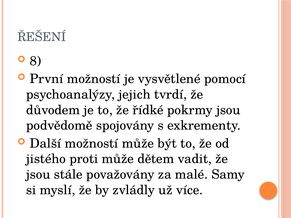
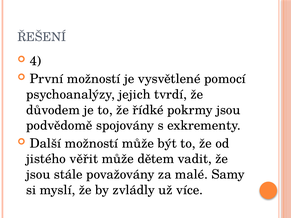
8: 8 -> 4
proti: proti -> věřit
